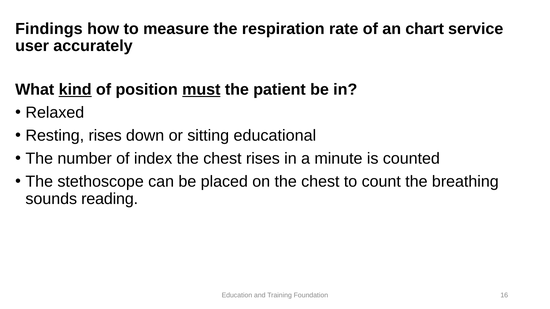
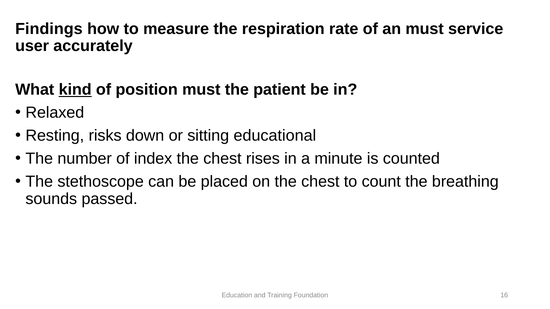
an chart: chart -> must
must at (201, 90) underline: present -> none
Resting rises: rises -> risks
reading: reading -> passed
